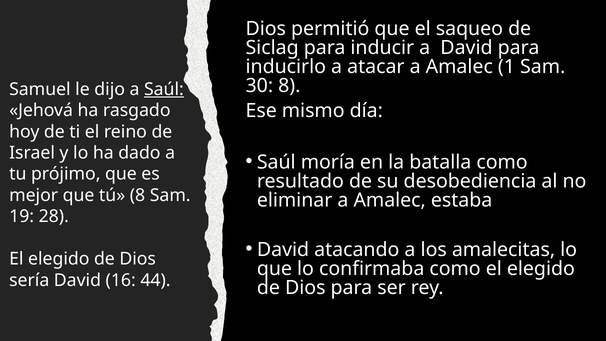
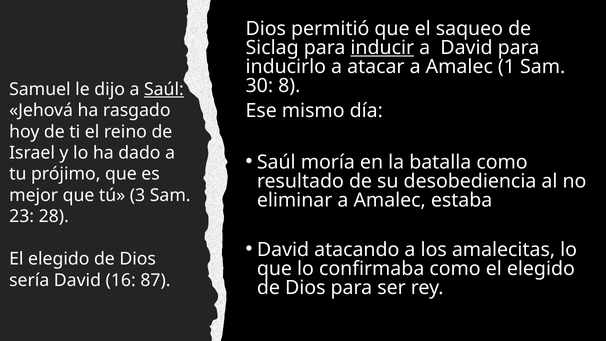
inducir underline: none -> present
tú 8: 8 -> 3
19: 19 -> 23
44: 44 -> 87
